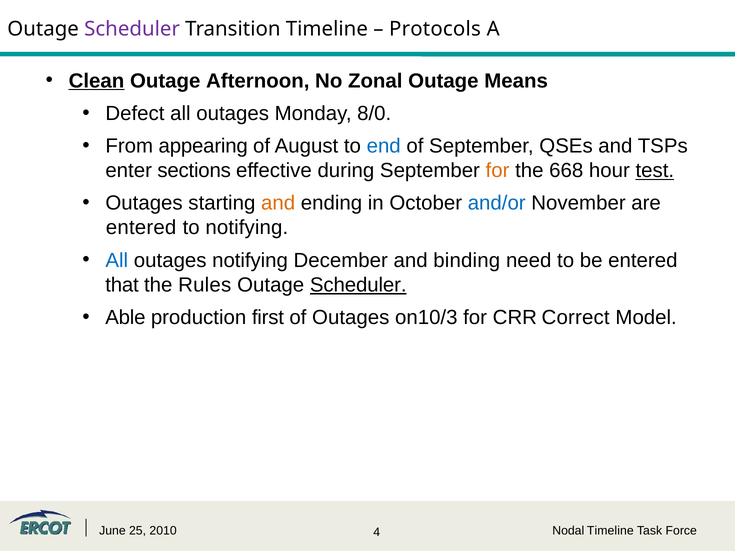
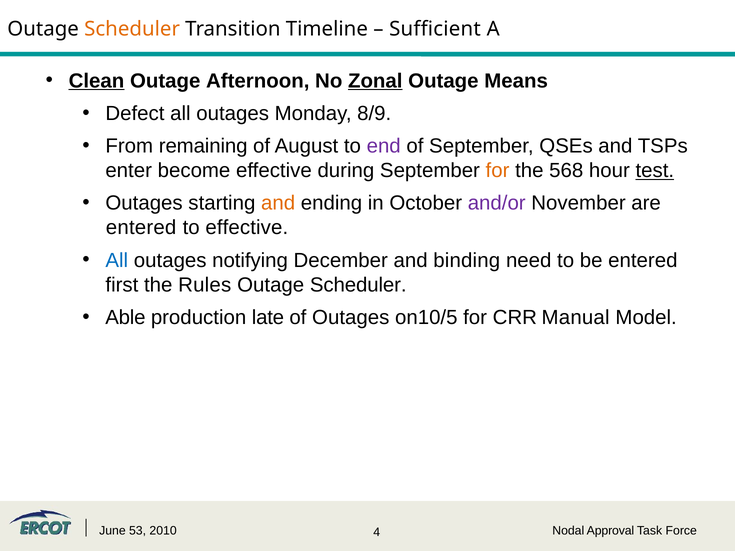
Scheduler at (132, 29) colour: purple -> orange
Protocols: Protocols -> Sufficient
Zonal underline: none -> present
8/0: 8/0 -> 8/9
appearing: appearing -> remaining
end colour: blue -> purple
sections: sections -> become
668: 668 -> 568
and/or colour: blue -> purple
to notifying: notifying -> effective
that: that -> first
Scheduler at (358, 285) underline: present -> none
first: first -> late
on10/3: on10/3 -> on10/5
Correct: Correct -> Manual
25: 25 -> 53
Nodal Timeline: Timeline -> Approval
